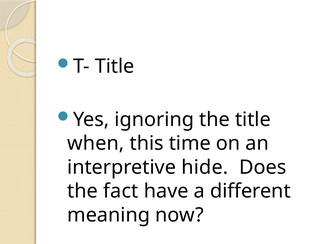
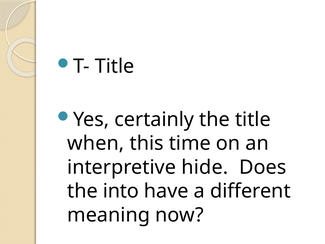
ignoring: ignoring -> certainly
fact: fact -> into
